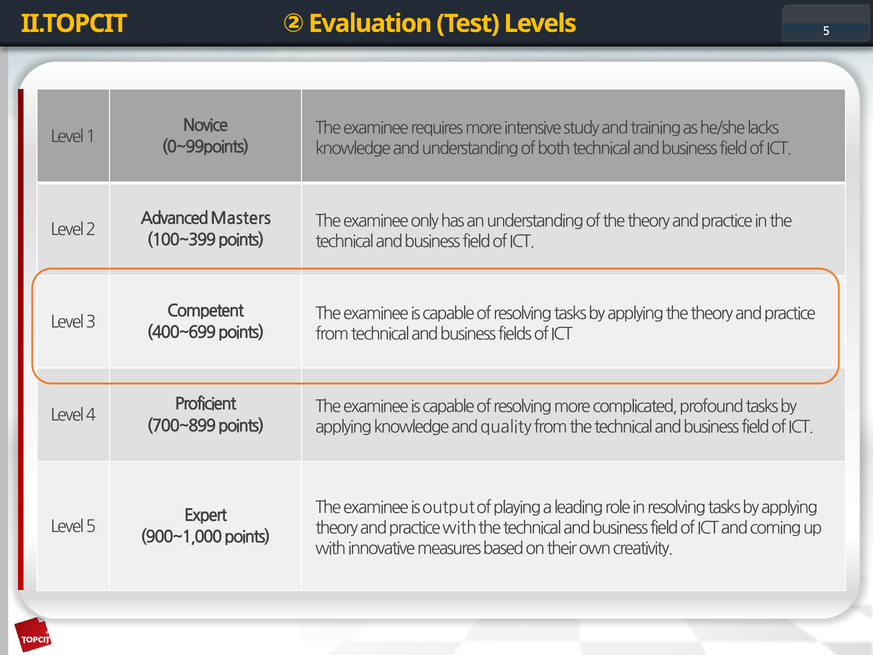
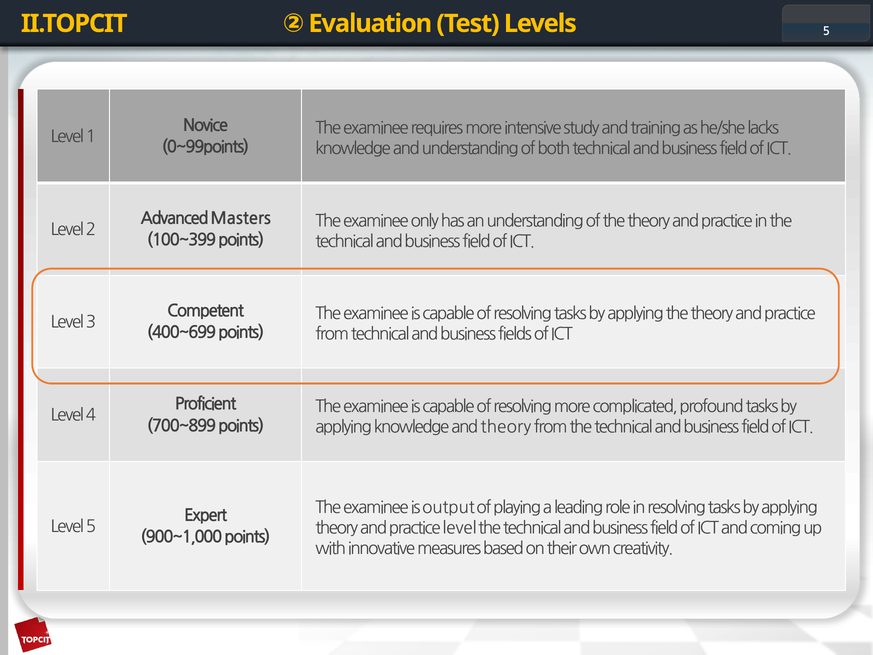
and quality: quality -> theory
practice with: with -> level
